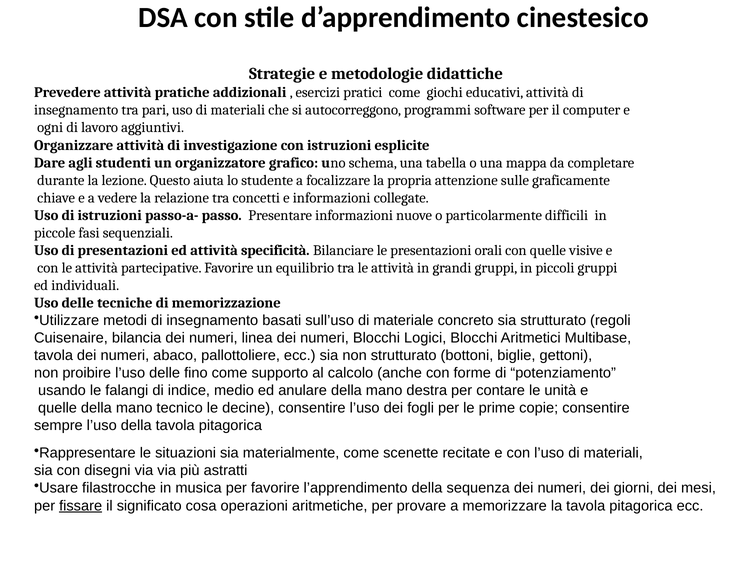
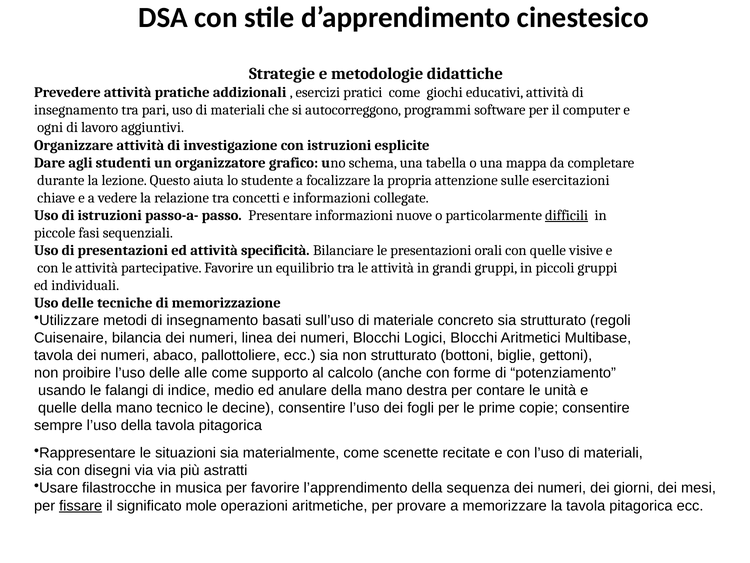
graficamente: graficamente -> esercitazioni
difficili underline: none -> present
fino: fino -> alle
cosa: cosa -> mole
